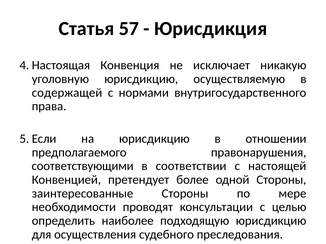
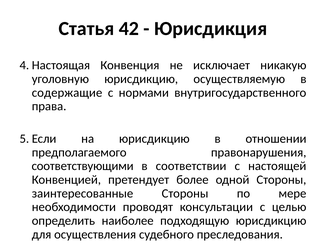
57: 57 -> 42
содержащей: содержащей -> содержащие
